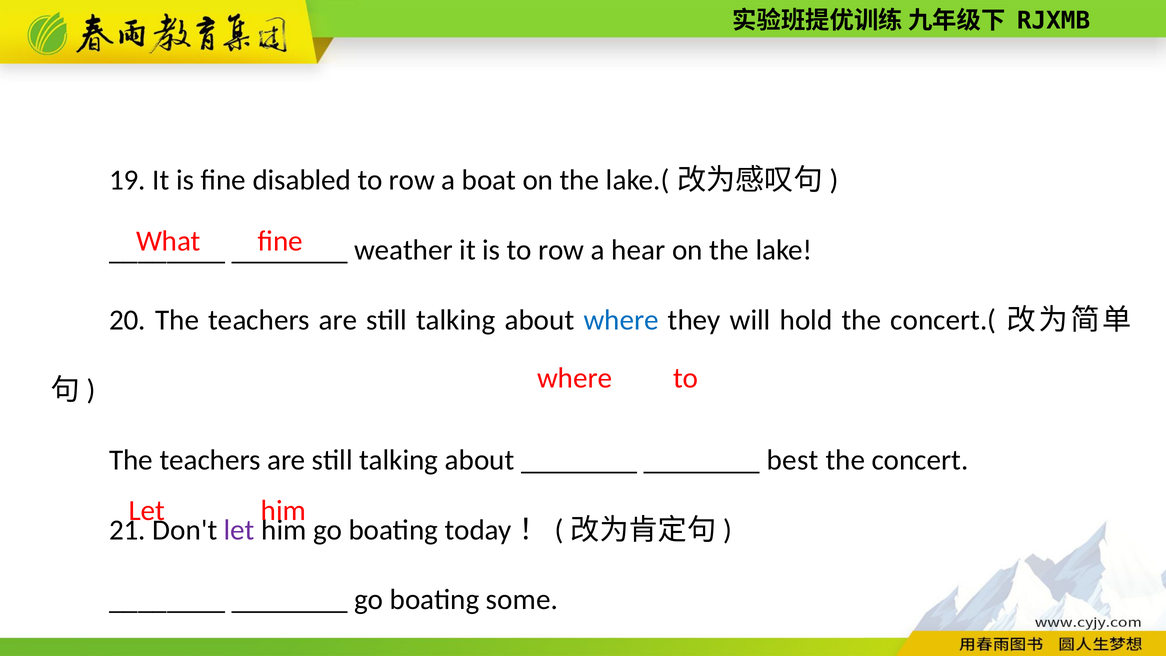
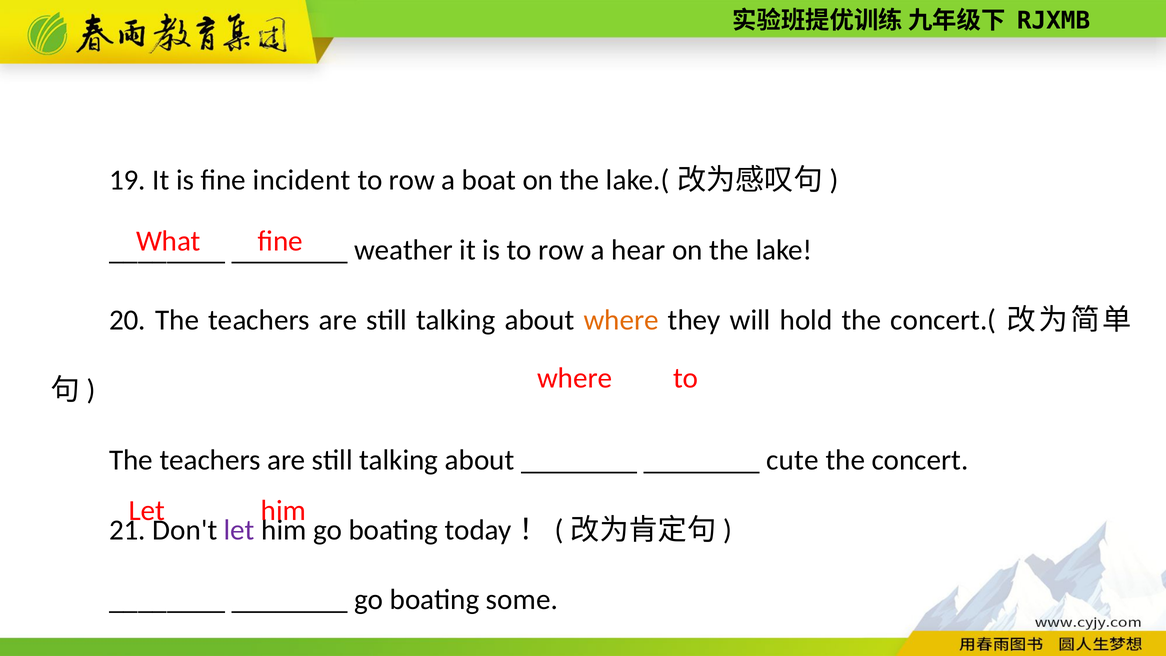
disabled: disabled -> incident
where at (621, 320) colour: blue -> orange
best: best -> cute
